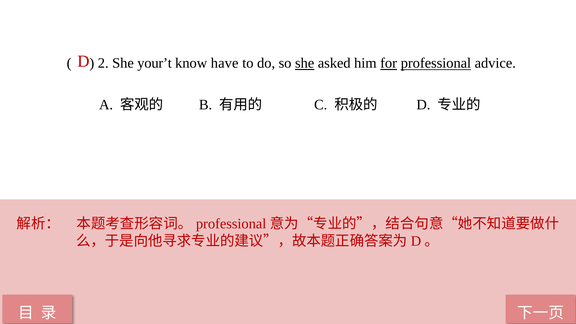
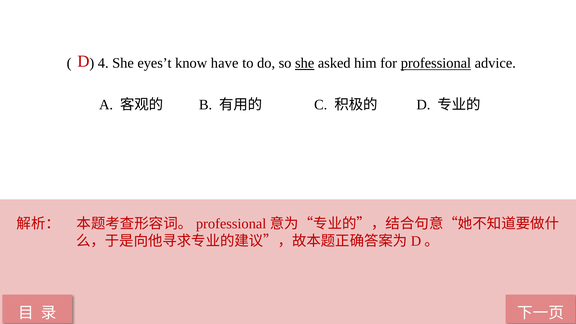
2: 2 -> 4
your’t: your’t -> eyes’t
for underline: present -> none
